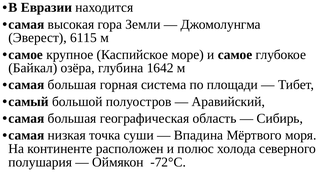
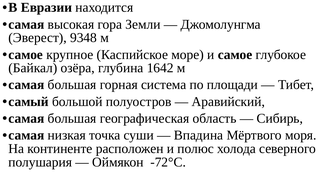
6115: 6115 -> 9348
